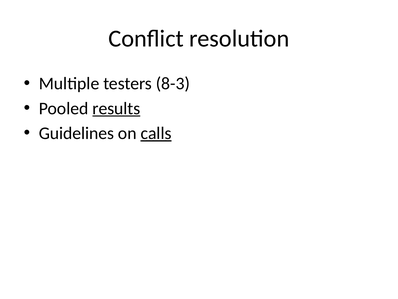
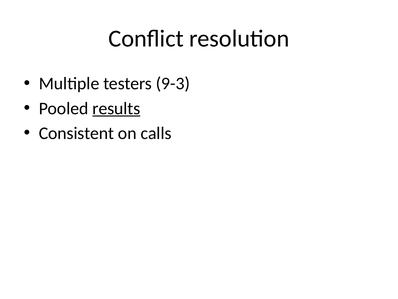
8-3: 8-3 -> 9-3
Guidelines: Guidelines -> Consistent
calls underline: present -> none
